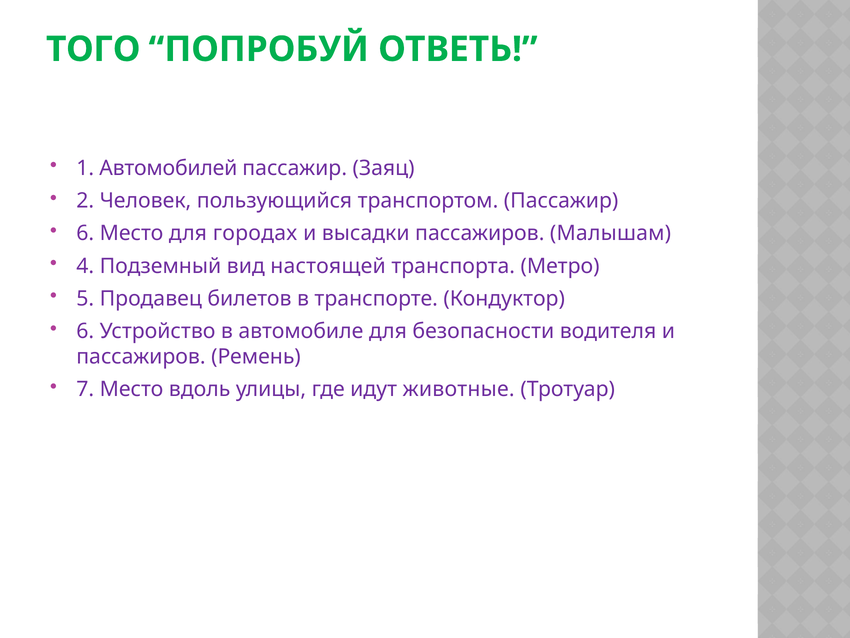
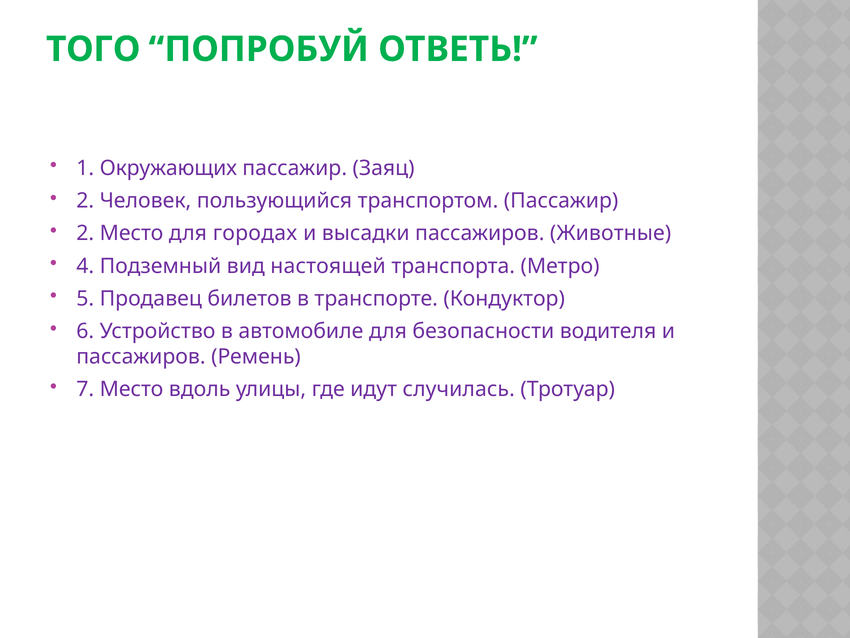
Автомобилей: Автомобилей -> Окружающих
6 at (85, 233): 6 -> 2
Малышам: Малышам -> Животные
животные: животные -> случилась
